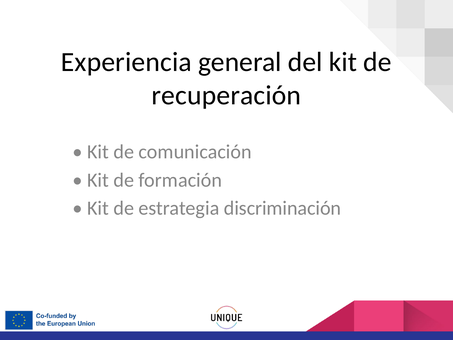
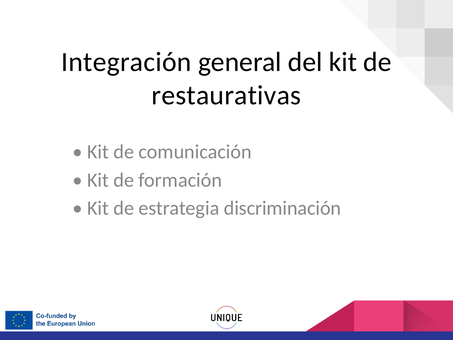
Experiencia: Experiencia -> Integración
recuperación: recuperación -> restaurativas
